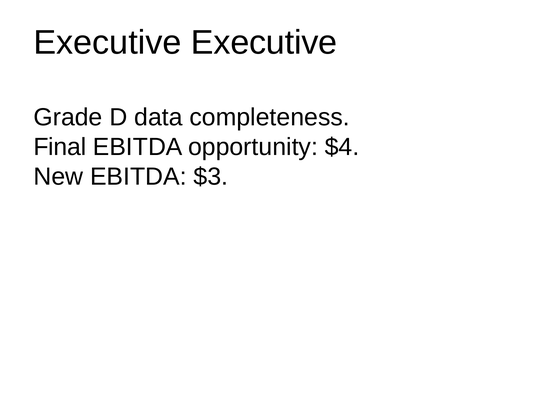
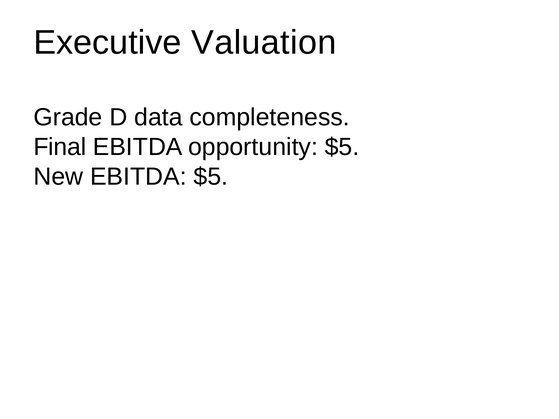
Executive Executive: Executive -> Valuation
opportunity $4: $4 -> $5
EBITDA $3: $3 -> $5
